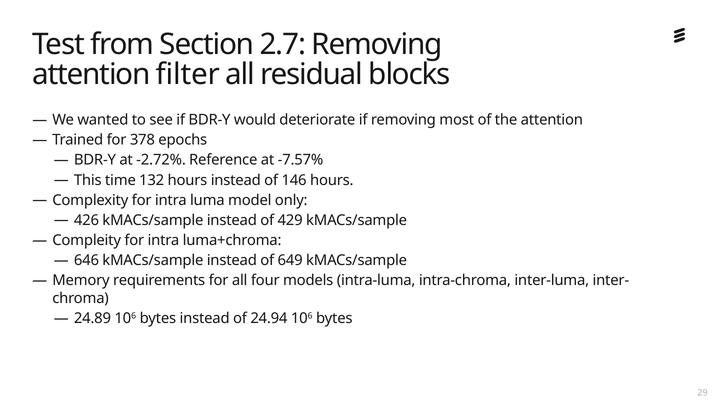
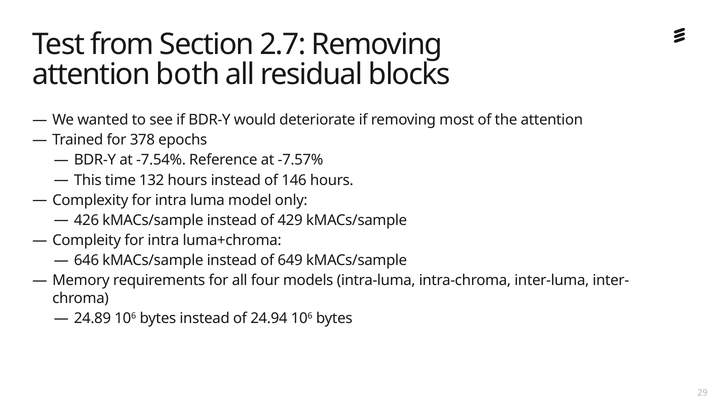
filter: filter -> both
-2.72%: -2.72% -> -7.54%
